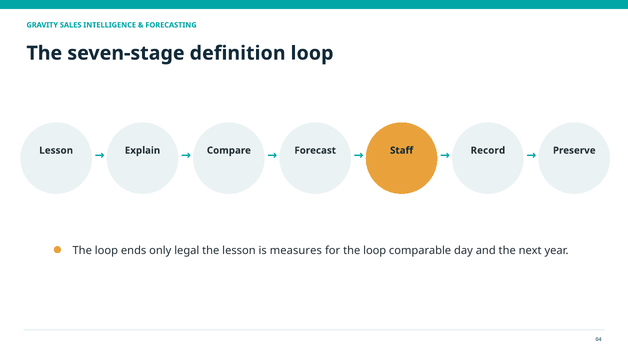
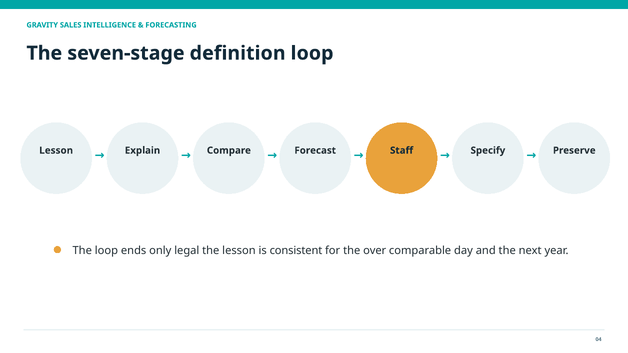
Record: Record -> Specify
measures: measures -> consistent
for the loop: loop -> over
